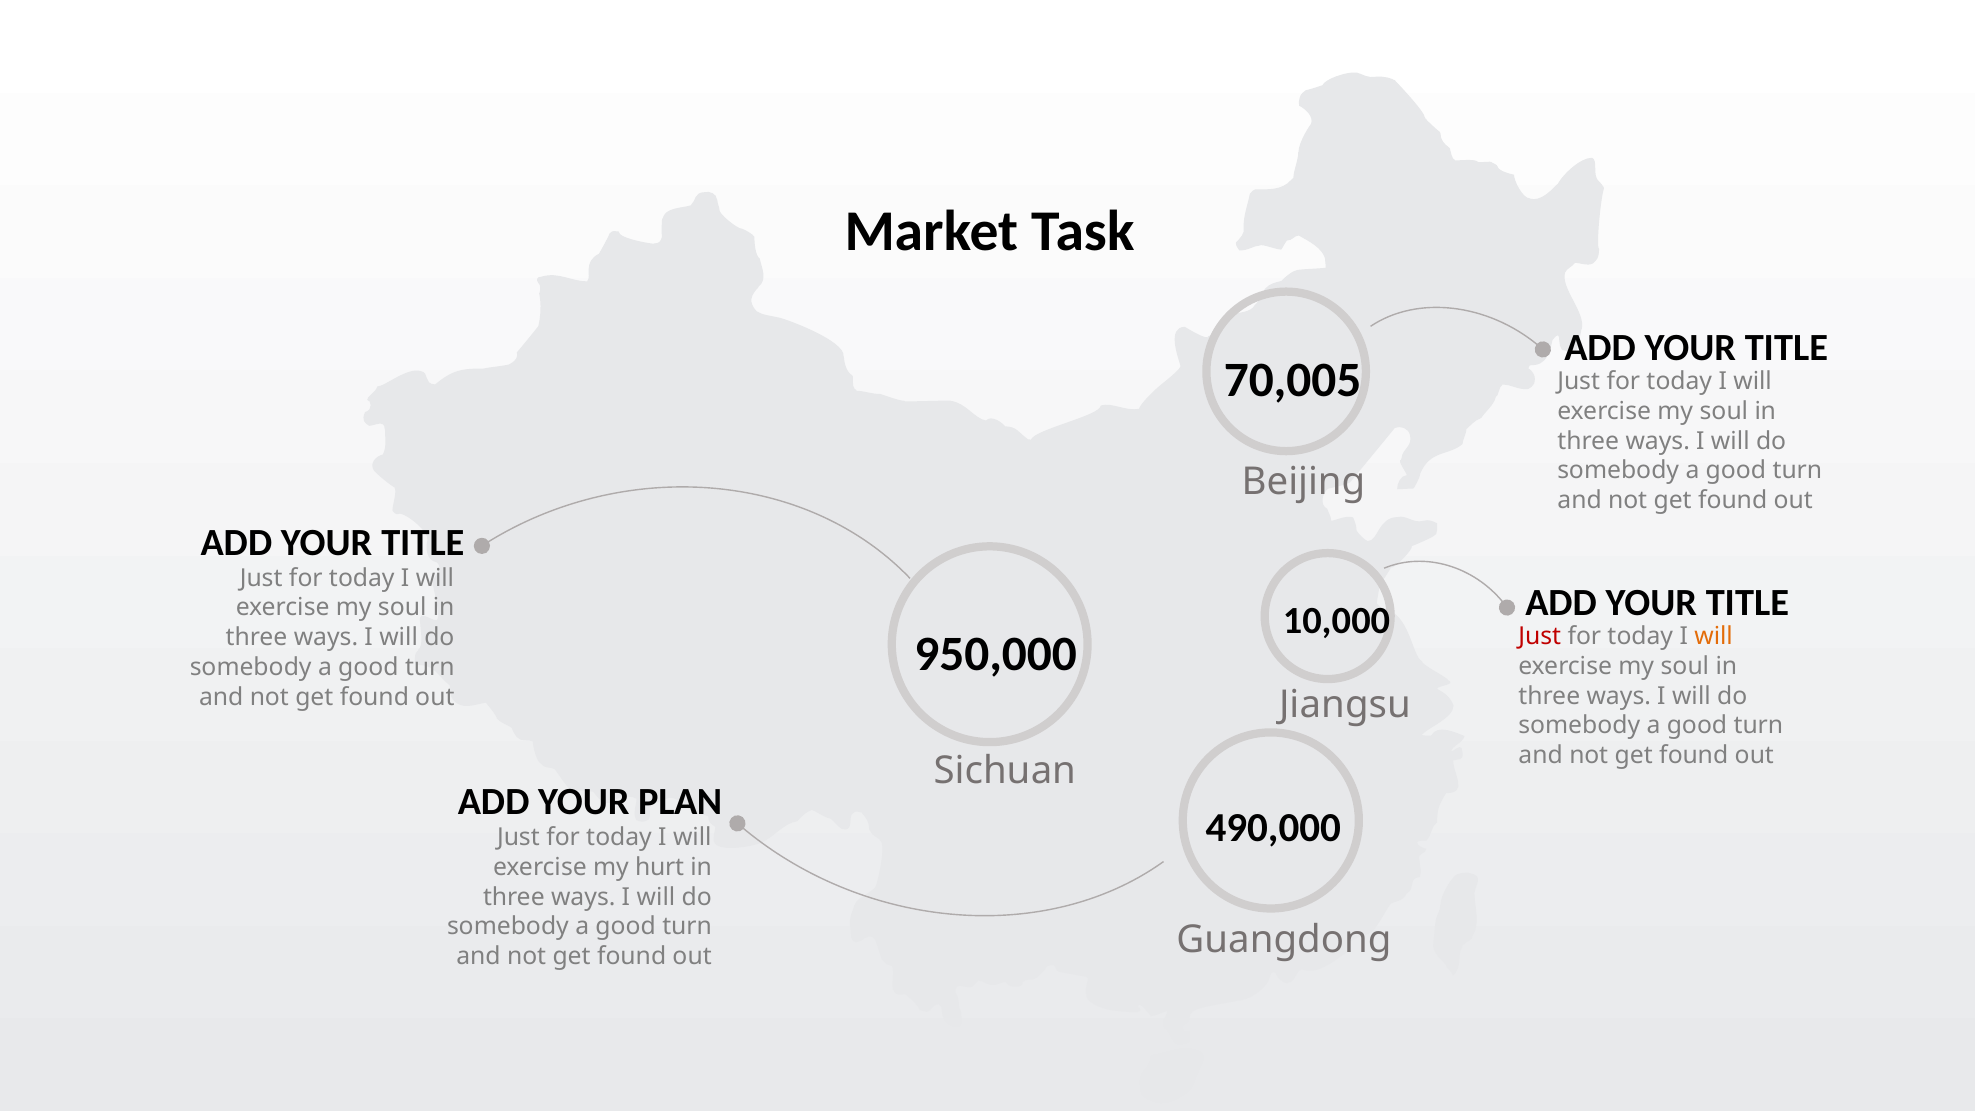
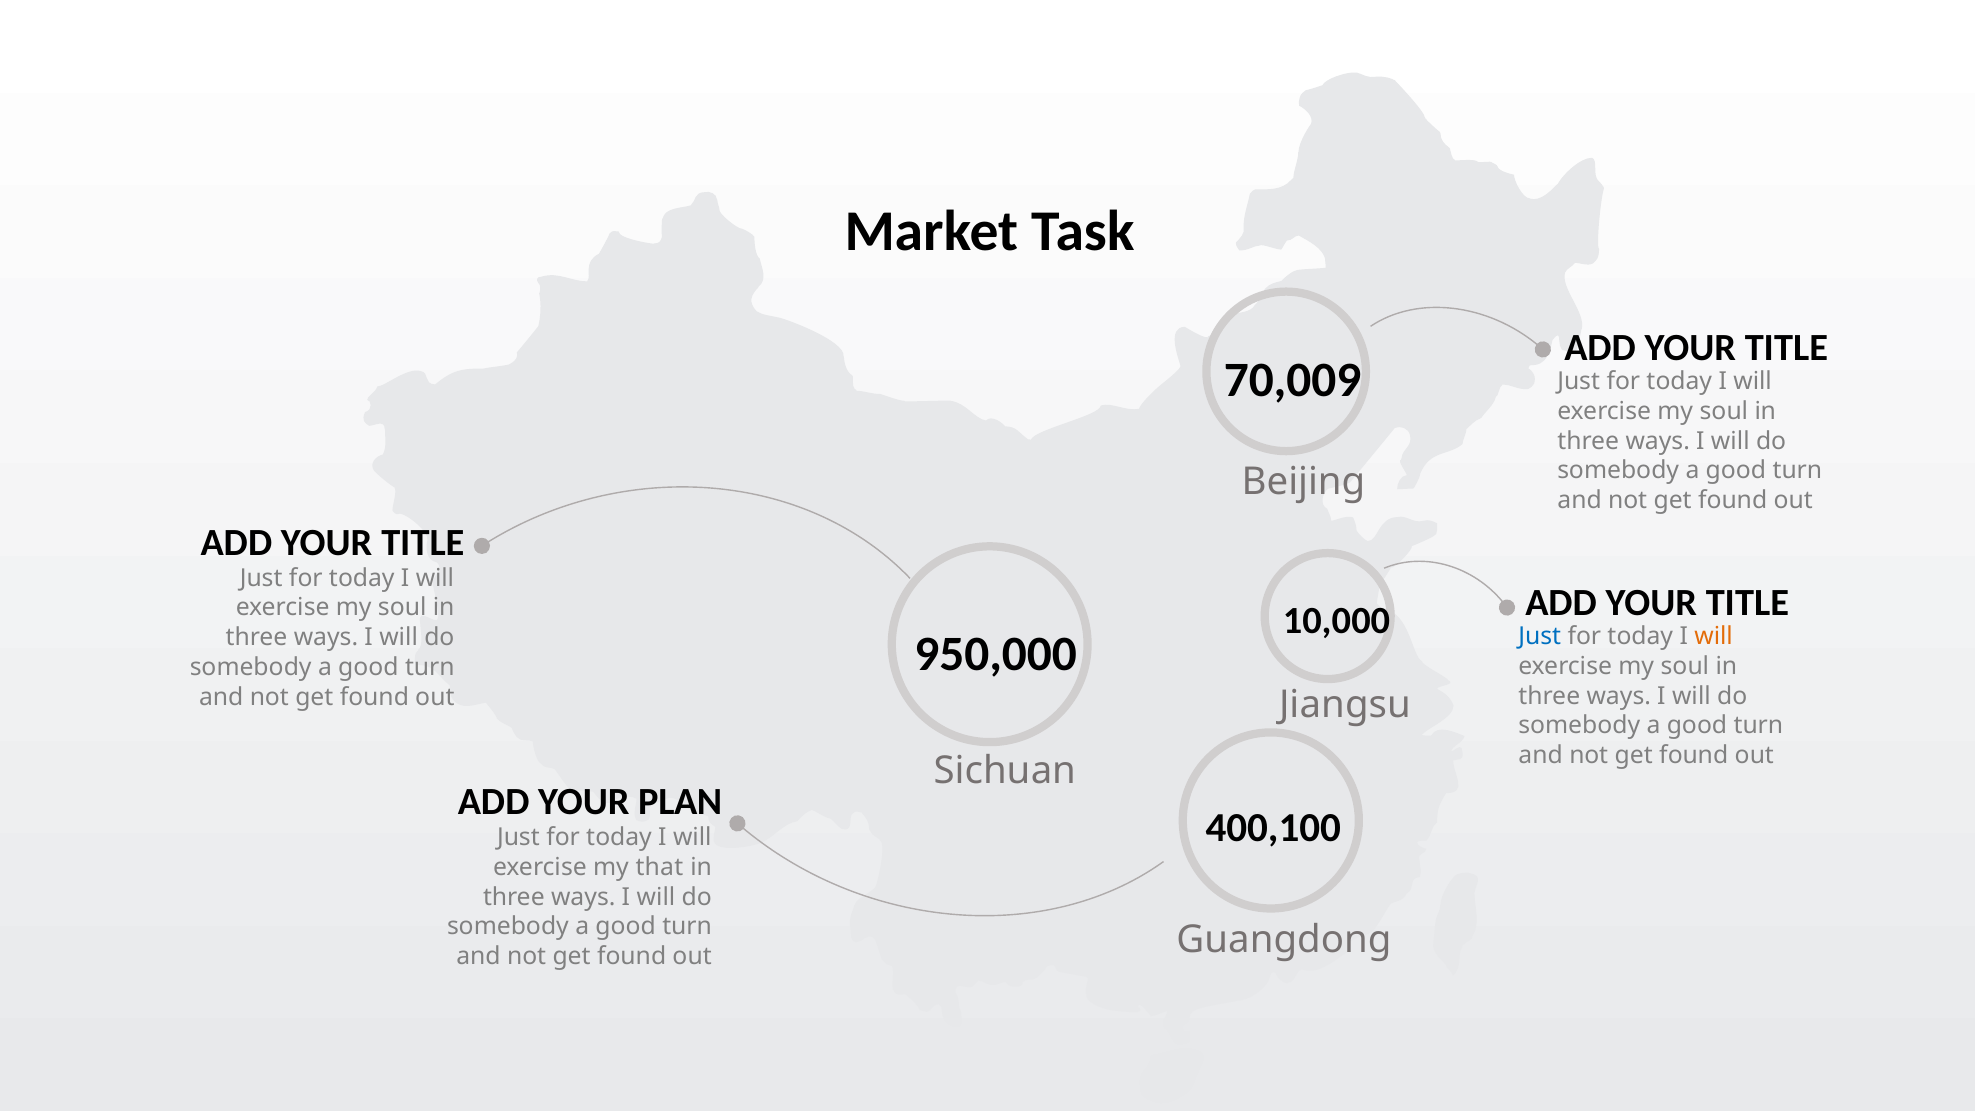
70,005: 70,005 -> 70,009
Just at (1540, 636) colour: red -> blue
490,000: 490,000 -> 400,100
hurt: hurt -> that
